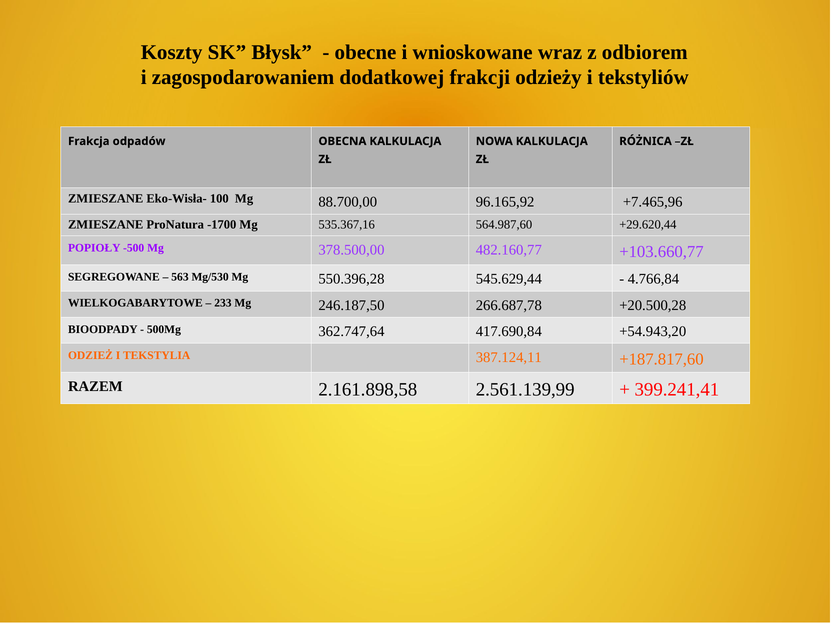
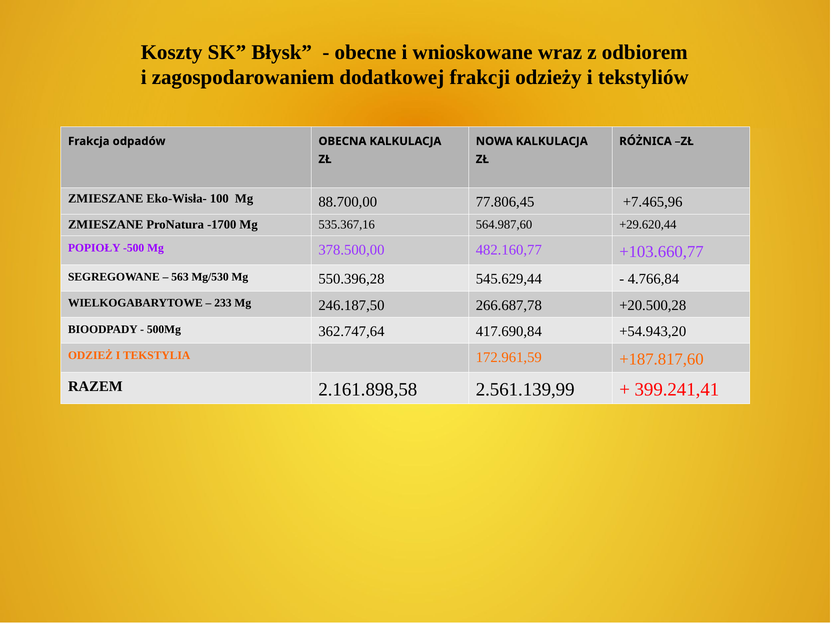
96.165,92: 96.165,92 -> 77.806,45
387.124,11: 387.124,11 -> 172.961,59
